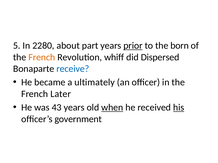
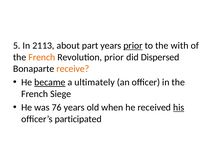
2280: 2280 -> 2113
born: born -> with
Revolution whiff: whiff -> prior
receive colour: blue -> orange
became underline: none -> present
Later: Later -> Siege
43: 43 -> 76
when underline: present -> none
government: government -> participated
